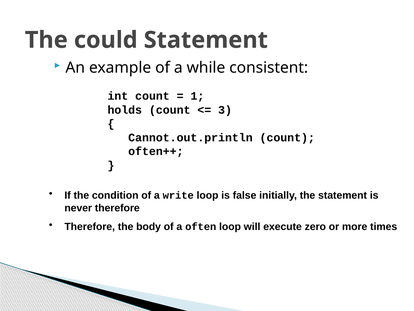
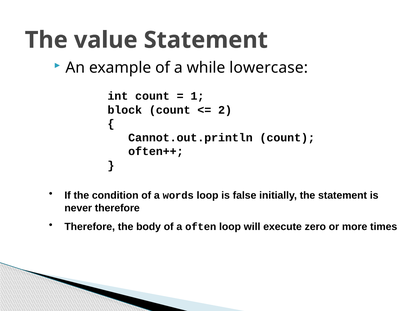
could: could -> value
consistent: consistent -> lowercase
holds: holds -> block
3: 3 -> 2
write: write -> words
